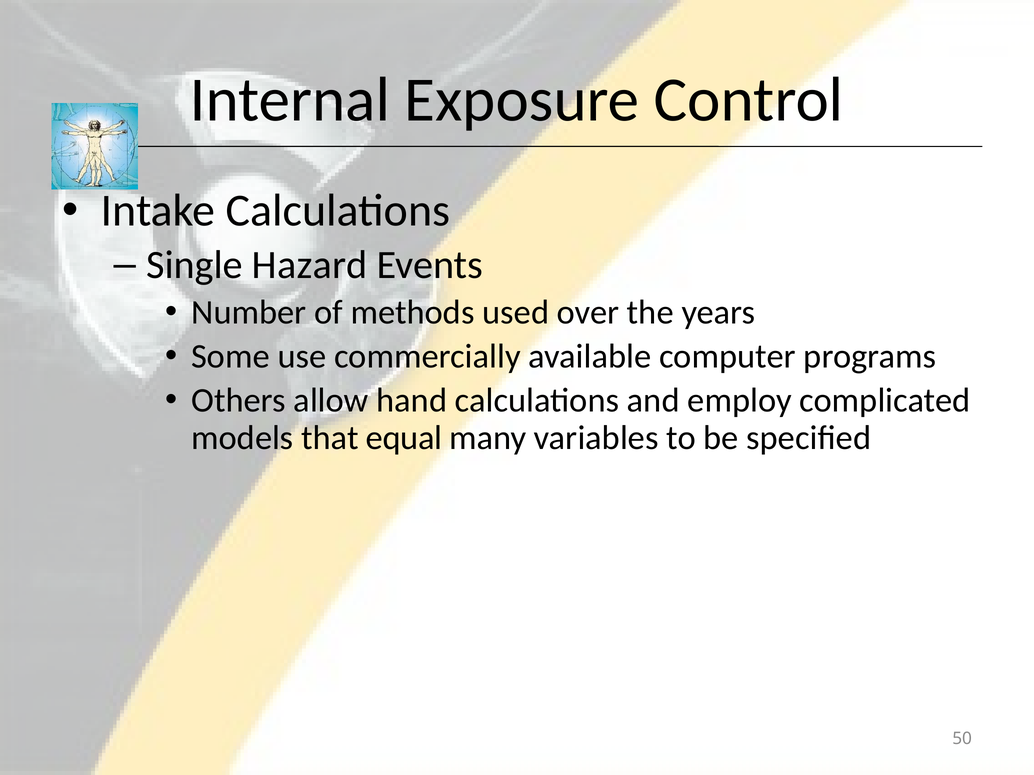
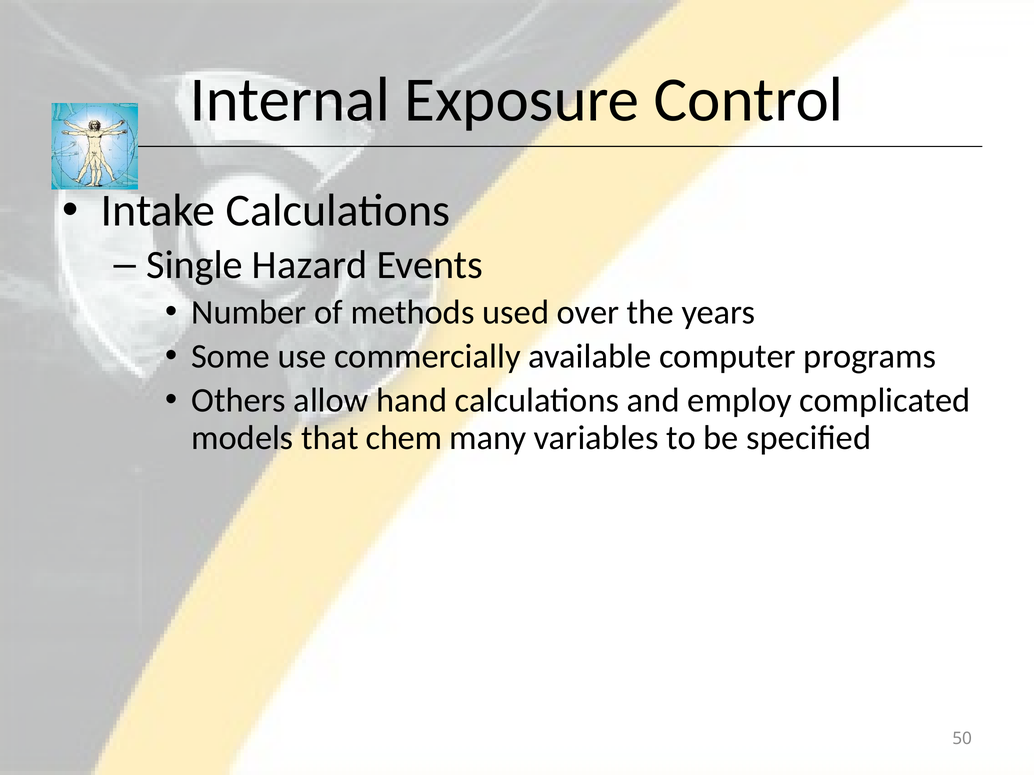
equal: equal -> chem
